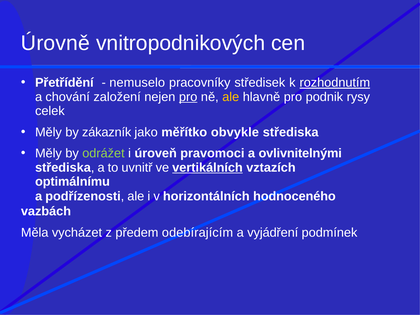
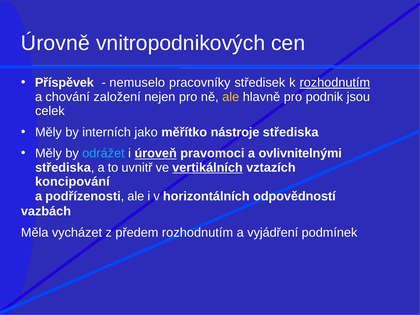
Přetřídění: Přetřídění -> Příspěvek
pro at (188, 97) underline: present -> none
rysy: rysy -> jsou
zákazník: zákazník -> interních
obvykle: obvykle -> nástroje
odrážet colour: light green -> light blue
úroveň underline: none -> present
optimálnímu: optimálnímu -> koncipování
hodnoceného: hodnoceného -> odpovědností
předem odebírajícím: odebírajícím -> rozhodnutím
